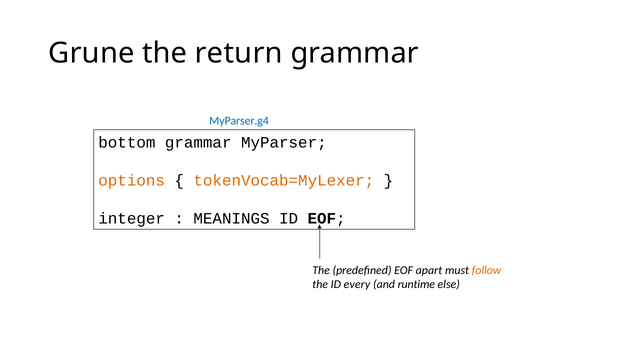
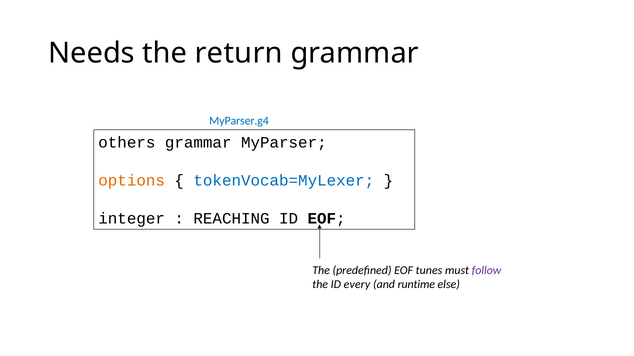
Grune: Grune -> Needs
bottom: bottom -> others
tokenVocab=MyLexer colour: orange -> blue
MEANINGS: MEANINGS -> REACHING
apart: apart -> tunes
follow colour: orange -> purple
